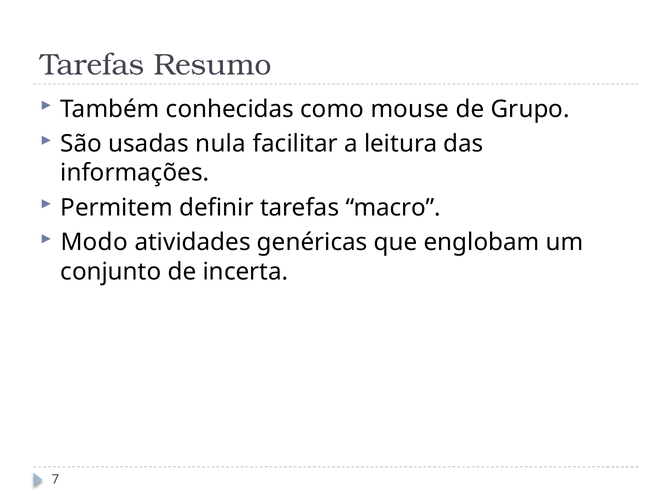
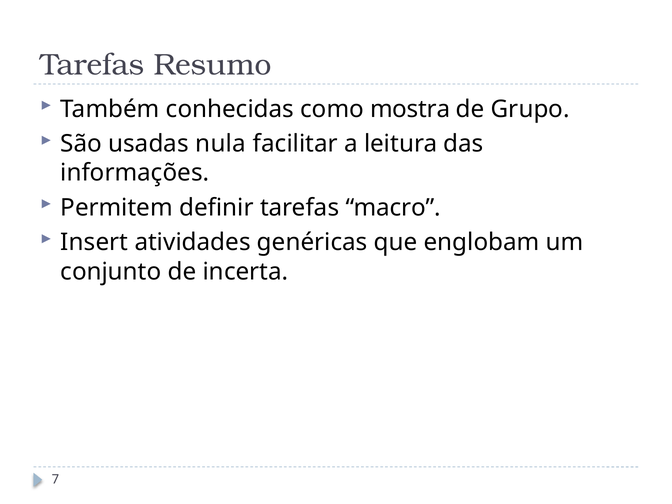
mouse: mouse -> mostra
Modo: Modo -> Insert
